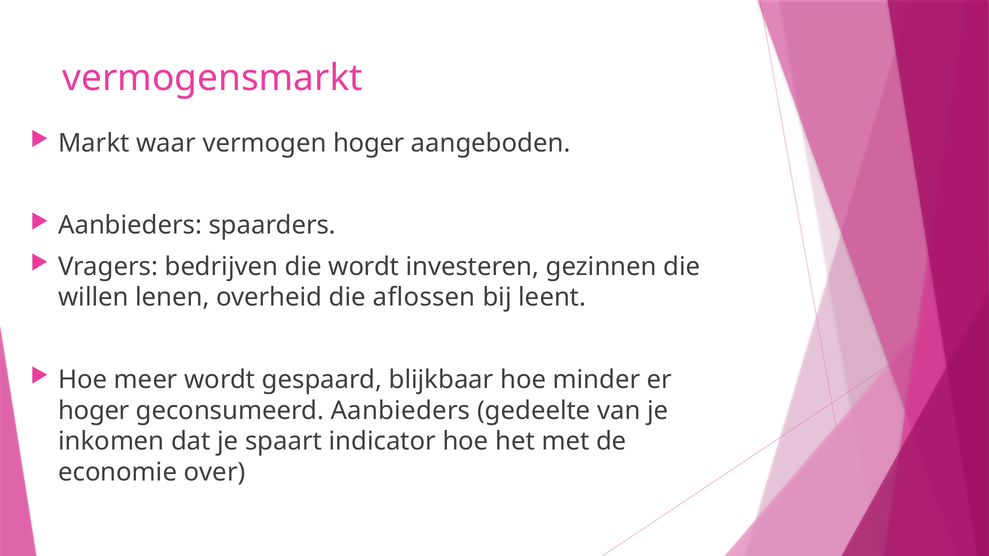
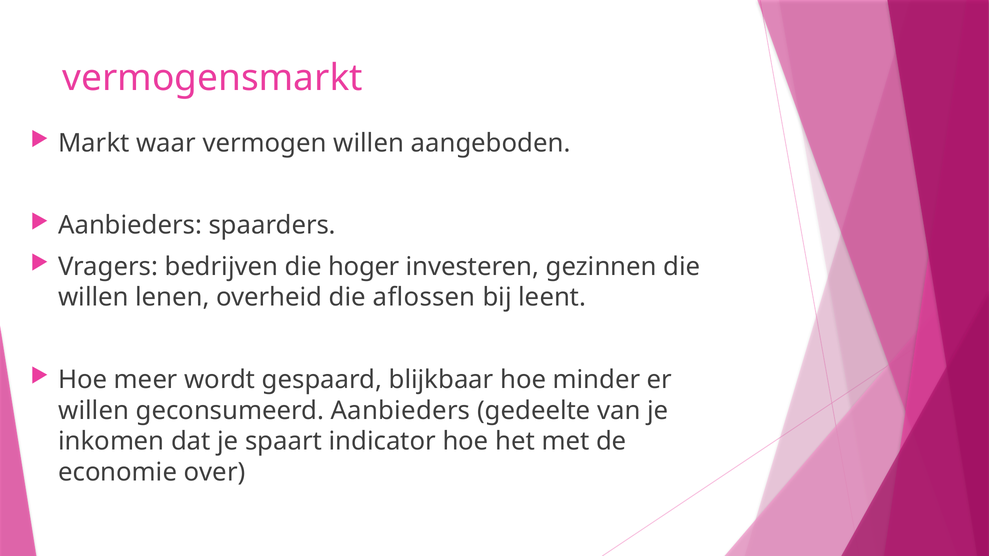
vermogen hoger: hoger -> willen
die wordt: wordt -> hoger
hoger at (94, 411): hoger -> willen
